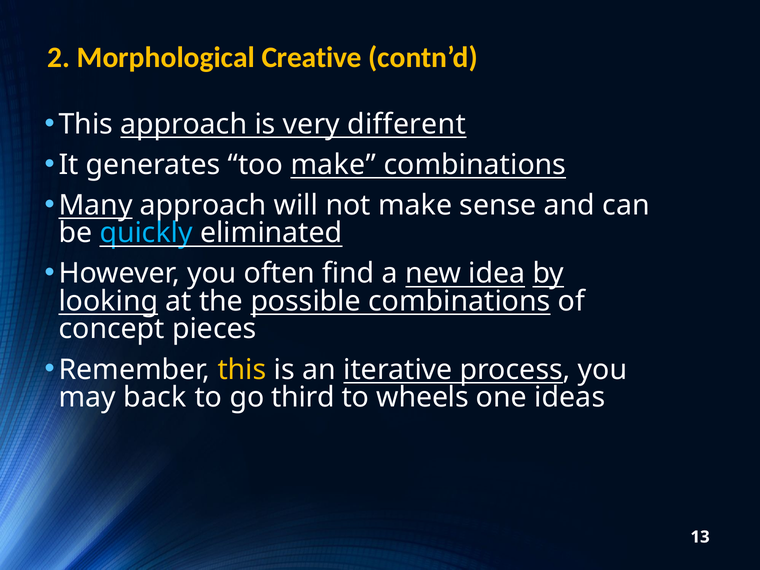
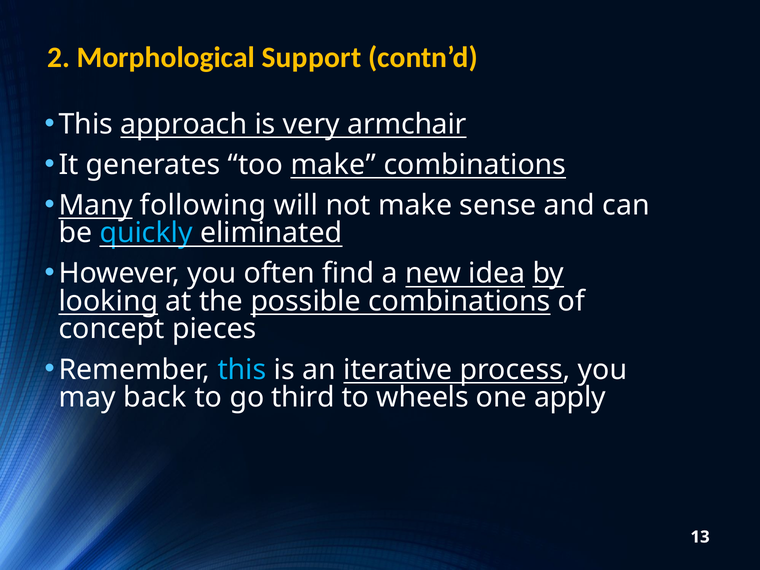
Creative: Creative -> Support
different: different -> armchair
Many approach: approach -> following
this at (242, 370) colour: yellow -> light blue
ideas: ideas -> apply
